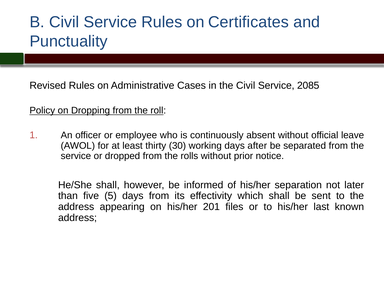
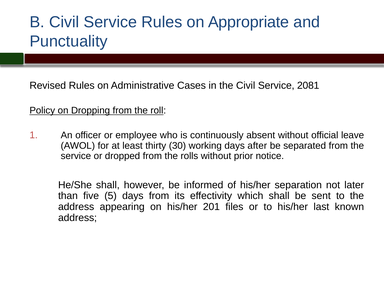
Certificates: Certificates -> Appropriate
2085: 2085 -> 2081
